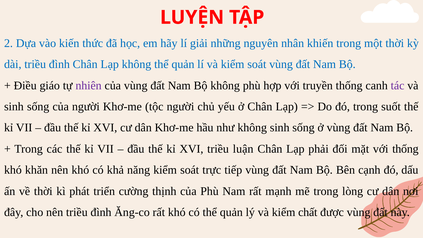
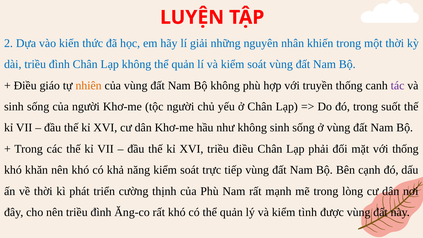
nhiên colour: purple -> orange
triều luận: luận -> điều
chất: chất -> tình
